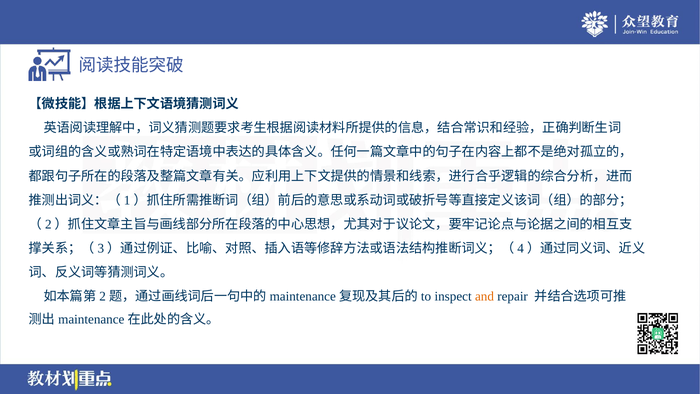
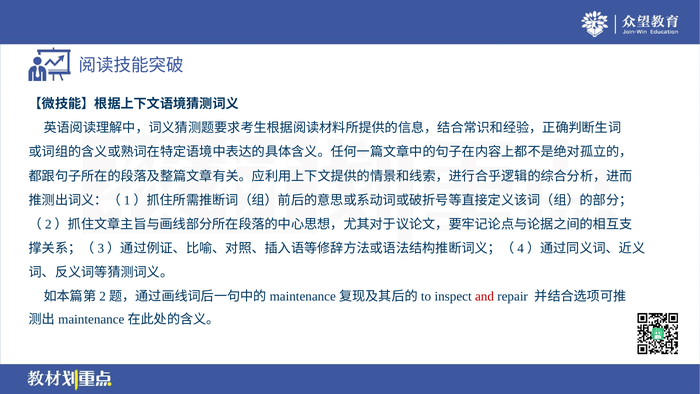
and colour: orange -> red
